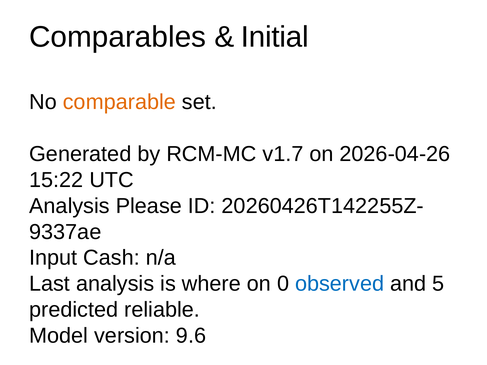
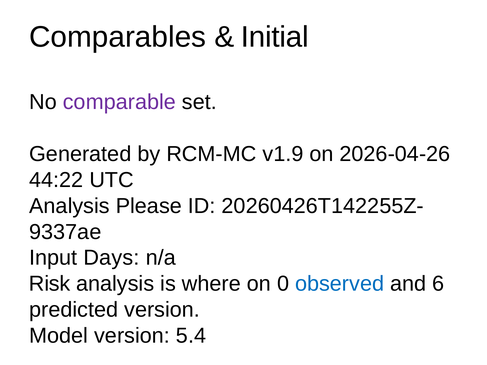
comparable colour: orange -> purple
v1.7: v1.7 -> v1.9
15:22: 15:22 -> 44:22
Cash: Cash -> Days
Last: Last -> Risk
5: 5 -> 6
predicted reliable: reliable -> version
9.6: 9.6 -> 5.4
